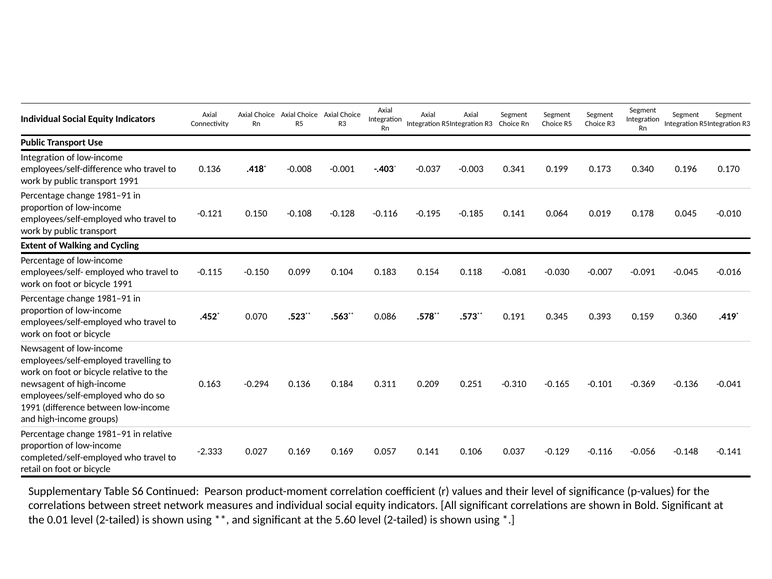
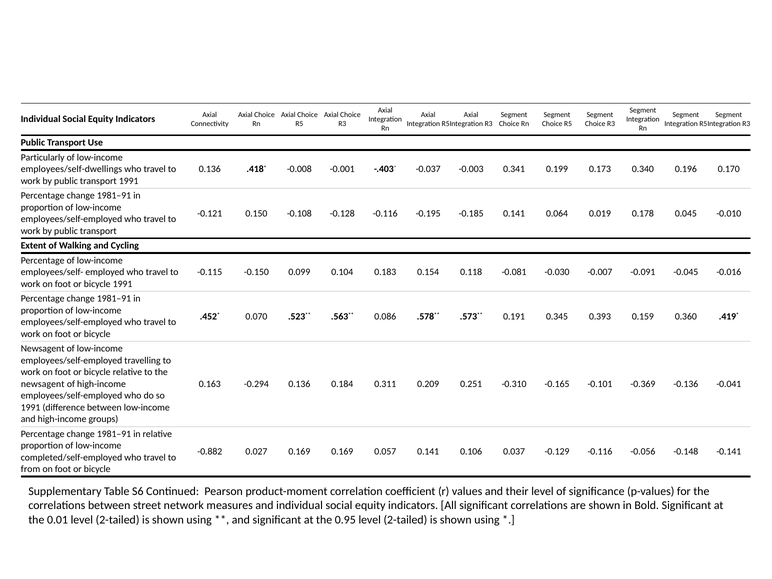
Integration at (43, 157): Integration -> Particularly
employees/self-difference: employees/self-difference -> employees/self-dwellings
-2.333: -2.333 -> -0.882
retail: retail -> from
5.60: 5.60 -> 0.95
